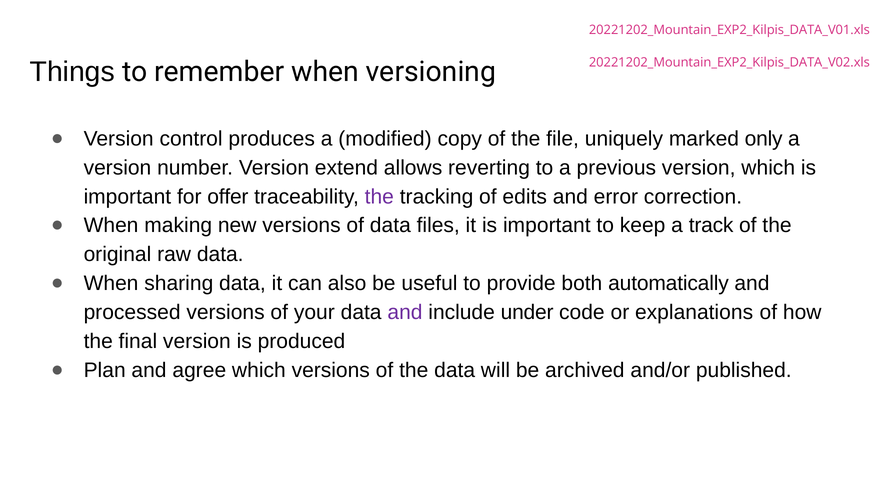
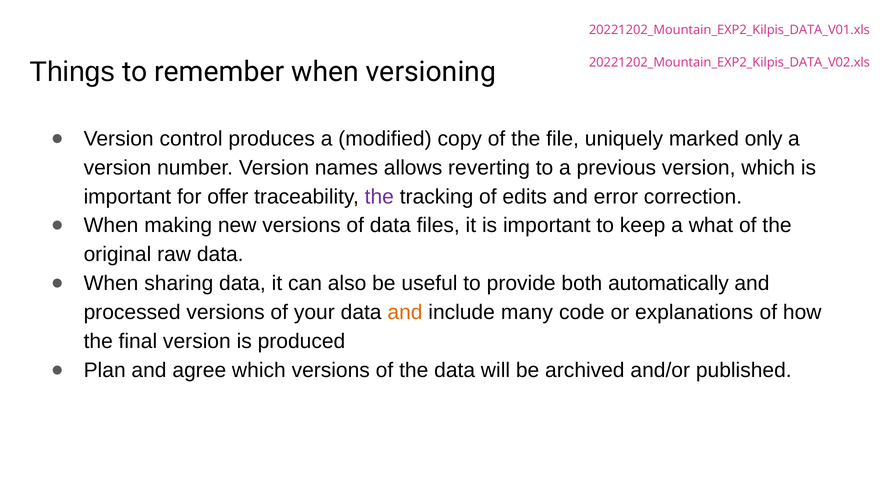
extend: extend -> names
track: track -> what
and at (405, 312) colour: purple -> orange
under: under -> many
